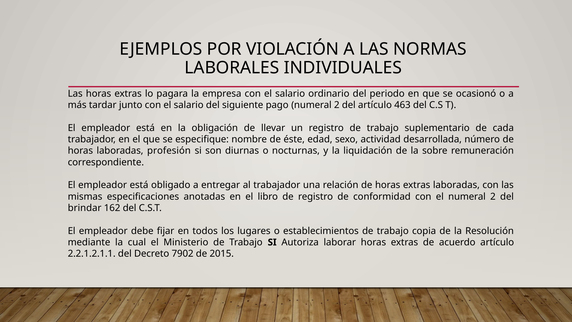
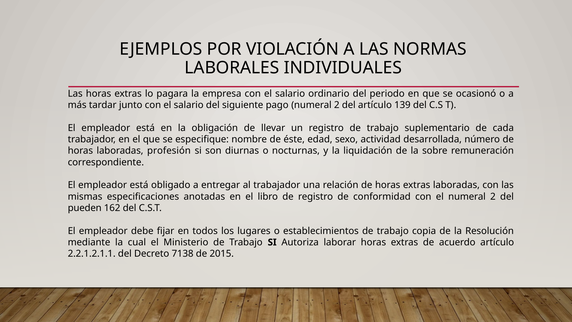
463: 463 -> 139
brindar: brindar -> pueden
7902: 7902 -> 7138
